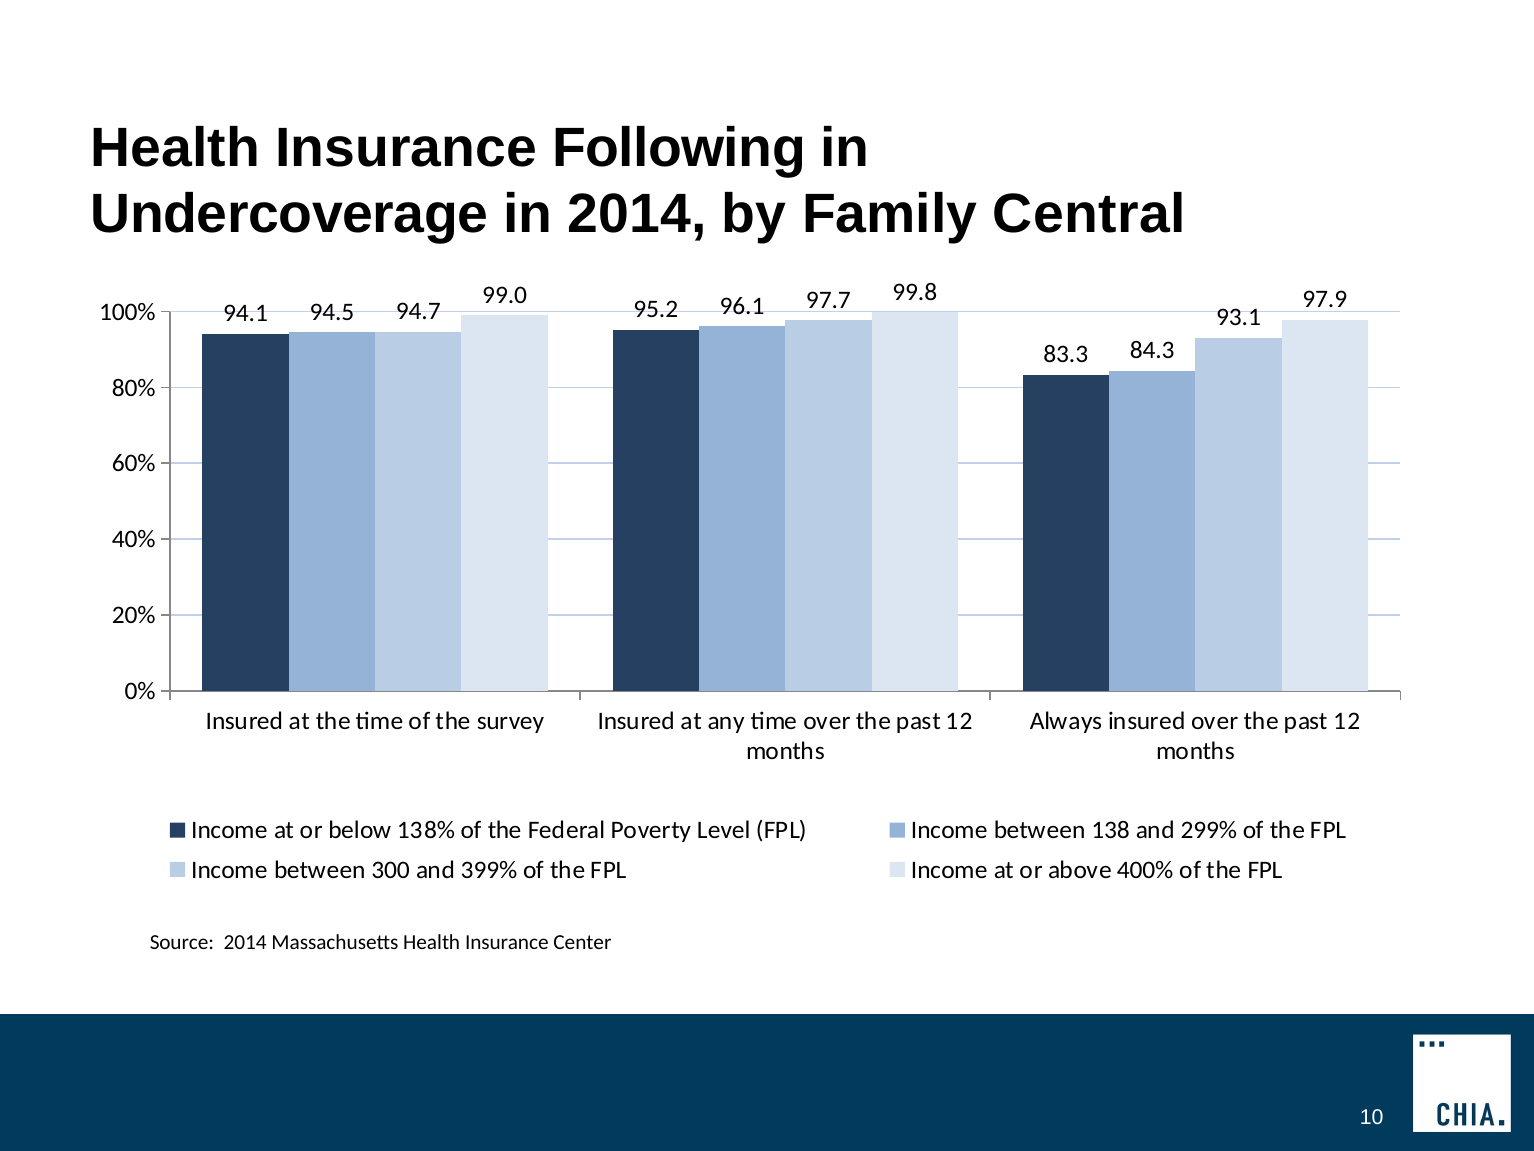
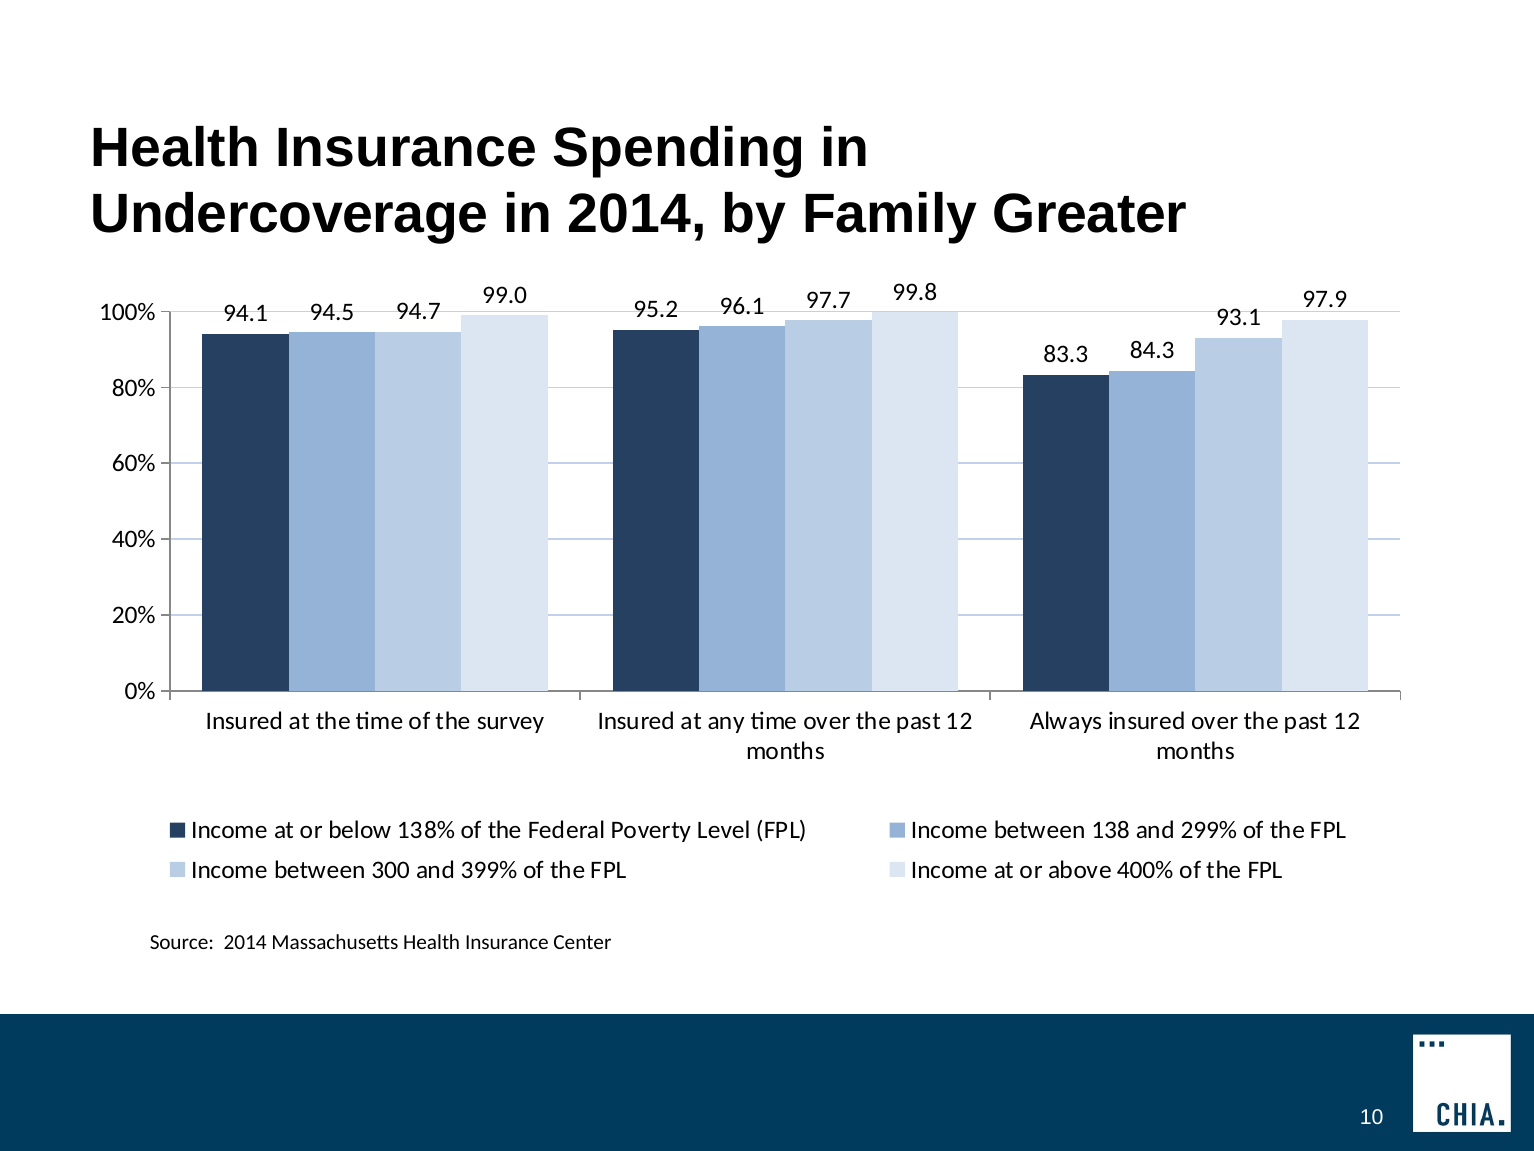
Following: Following -> Spending
Central: Central -> Greater
